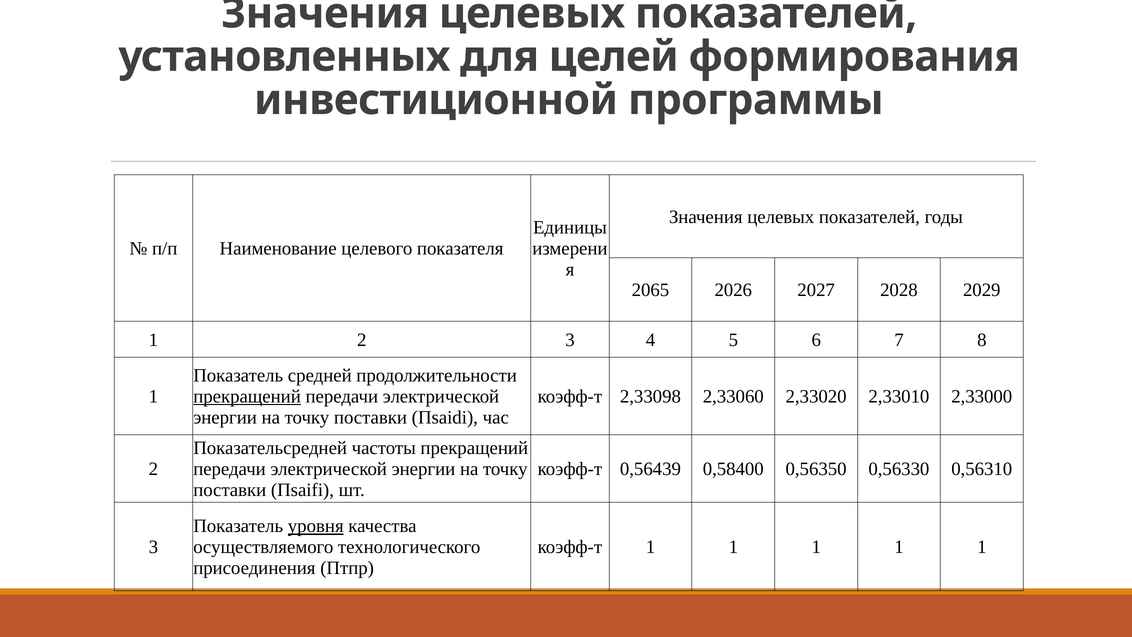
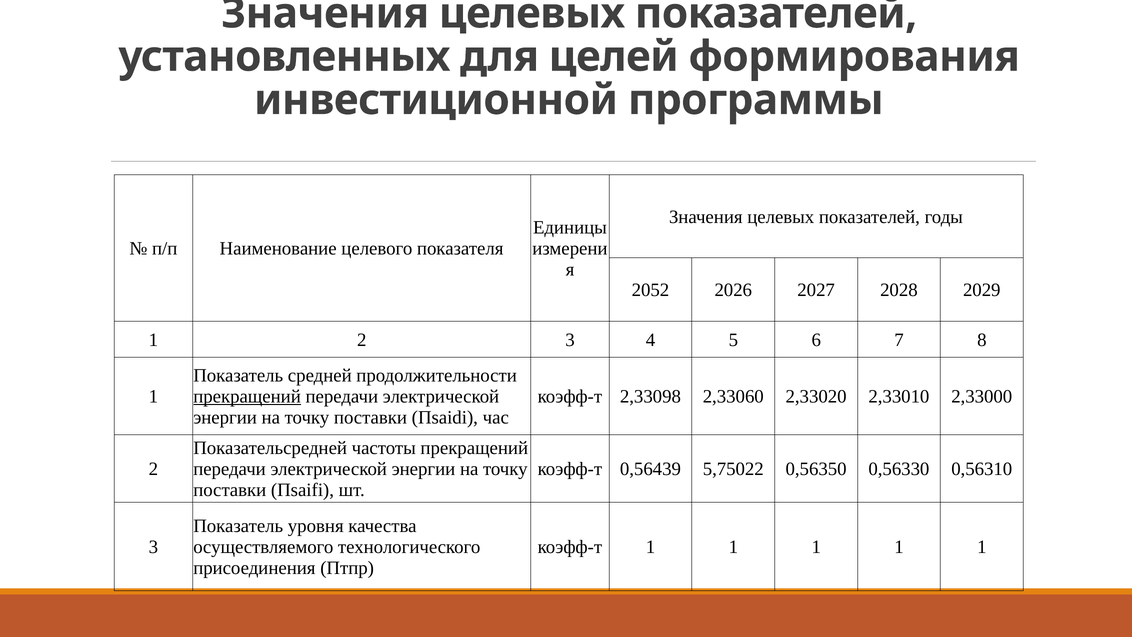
2065: 2065 -> 2052
0,58400: 0,58400 -> 5,75022
уровня underline: present -> none
